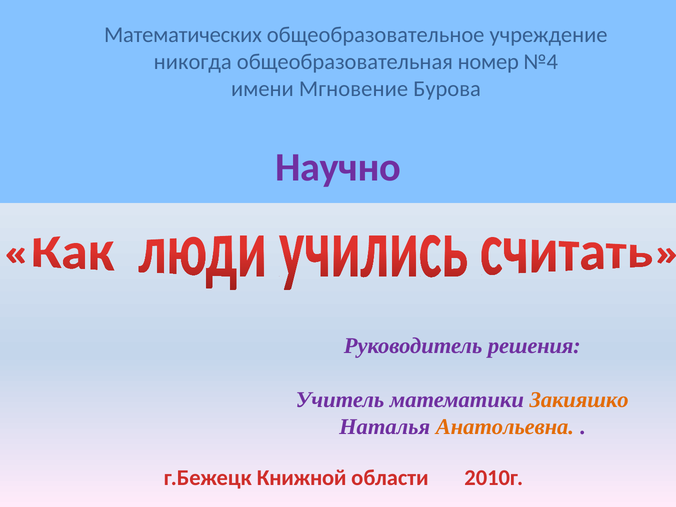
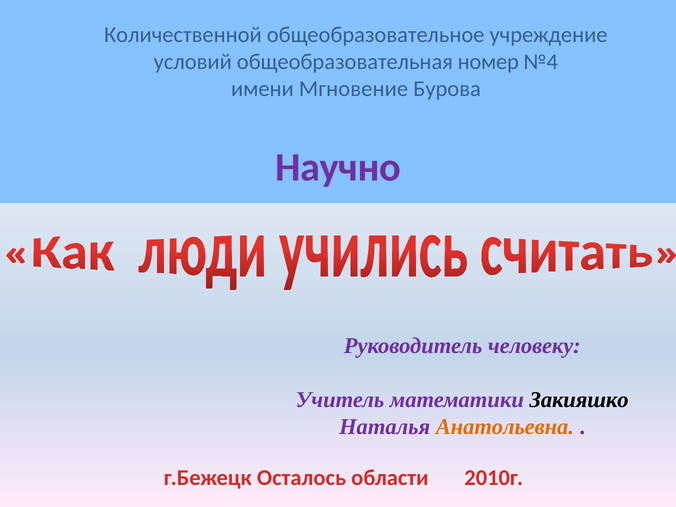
Математических: Математических -> Количественной
никогда: никогда -> условий
решения: решения -> человеку
Закияшко colour: orange -> black
Книжной: Книжной -> Осталось
